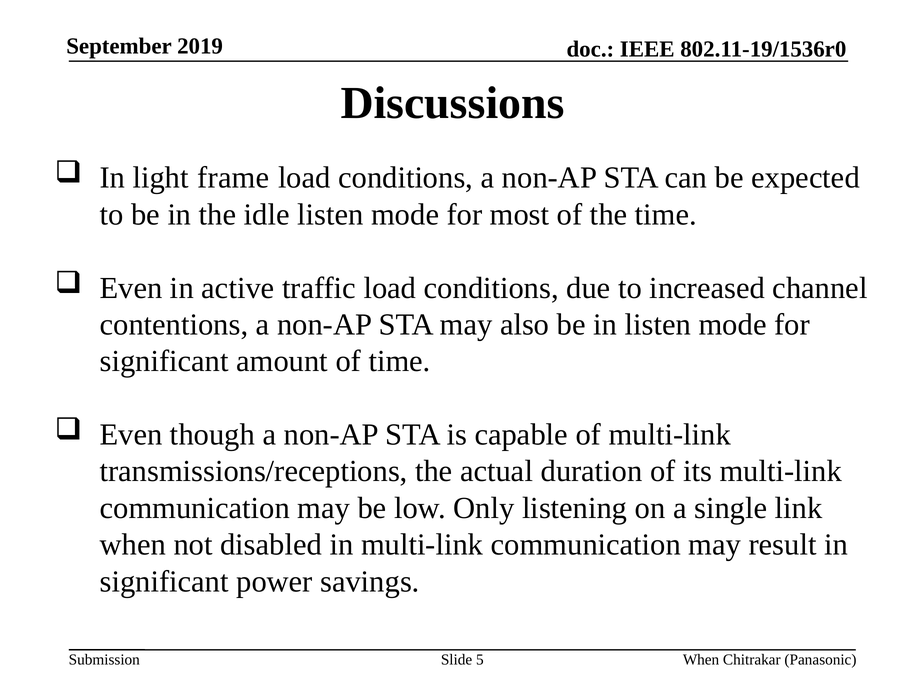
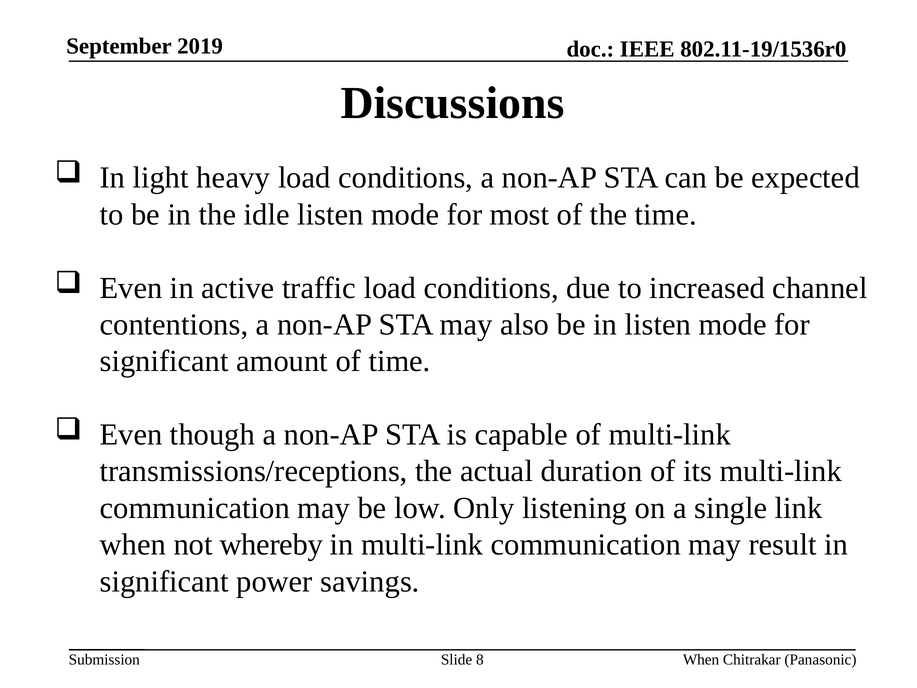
frame: frame -> heavy
disabled: disabled -> whereby
5: 5 -> 8
